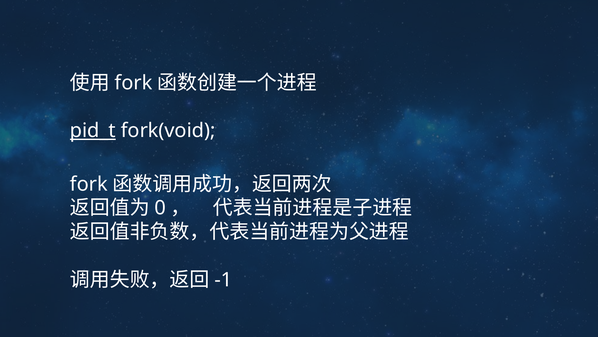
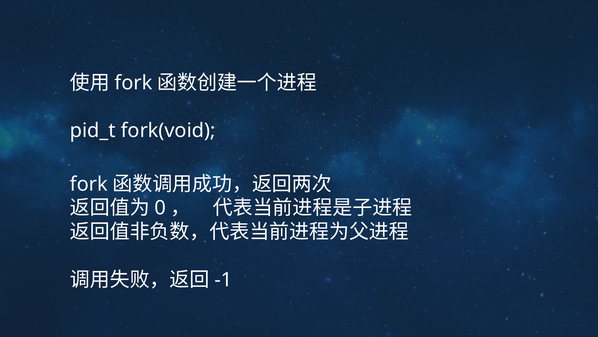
pid_t underline: present -> none
